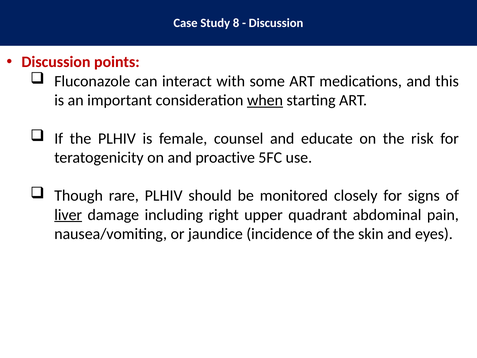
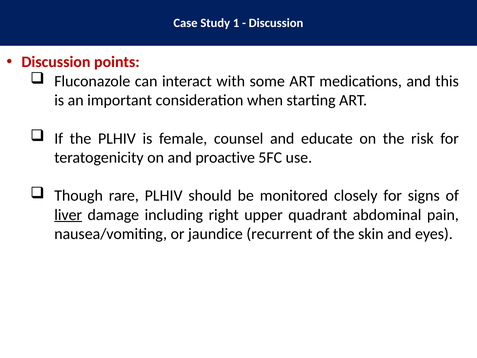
8: 8 -> 1
when underline: present -> none
incidence: incidence -> recurrent
